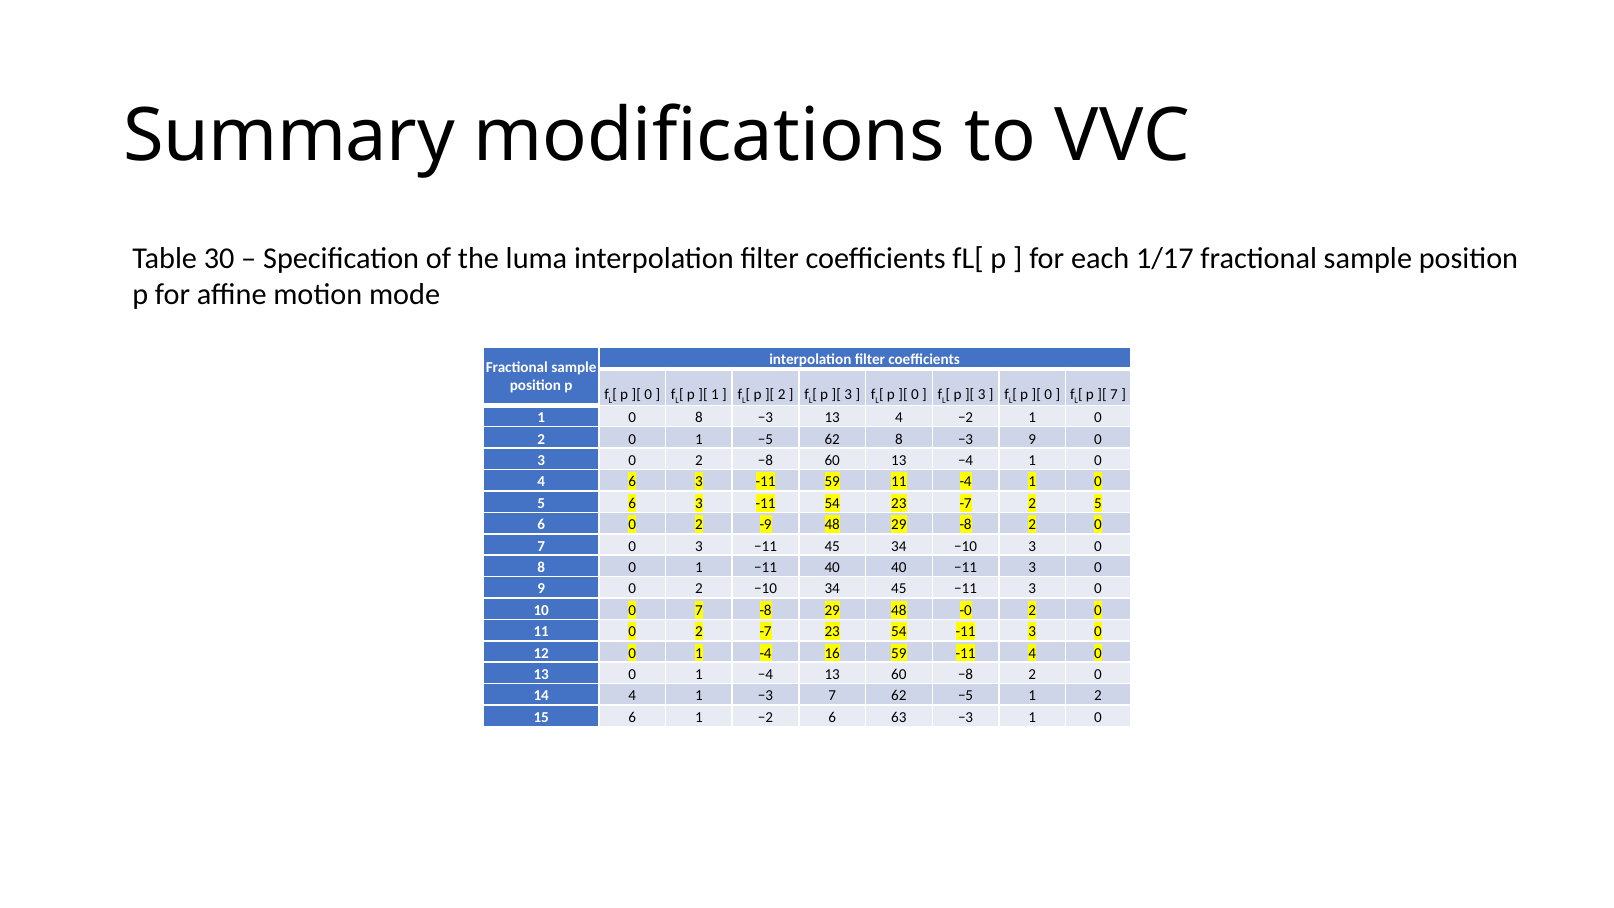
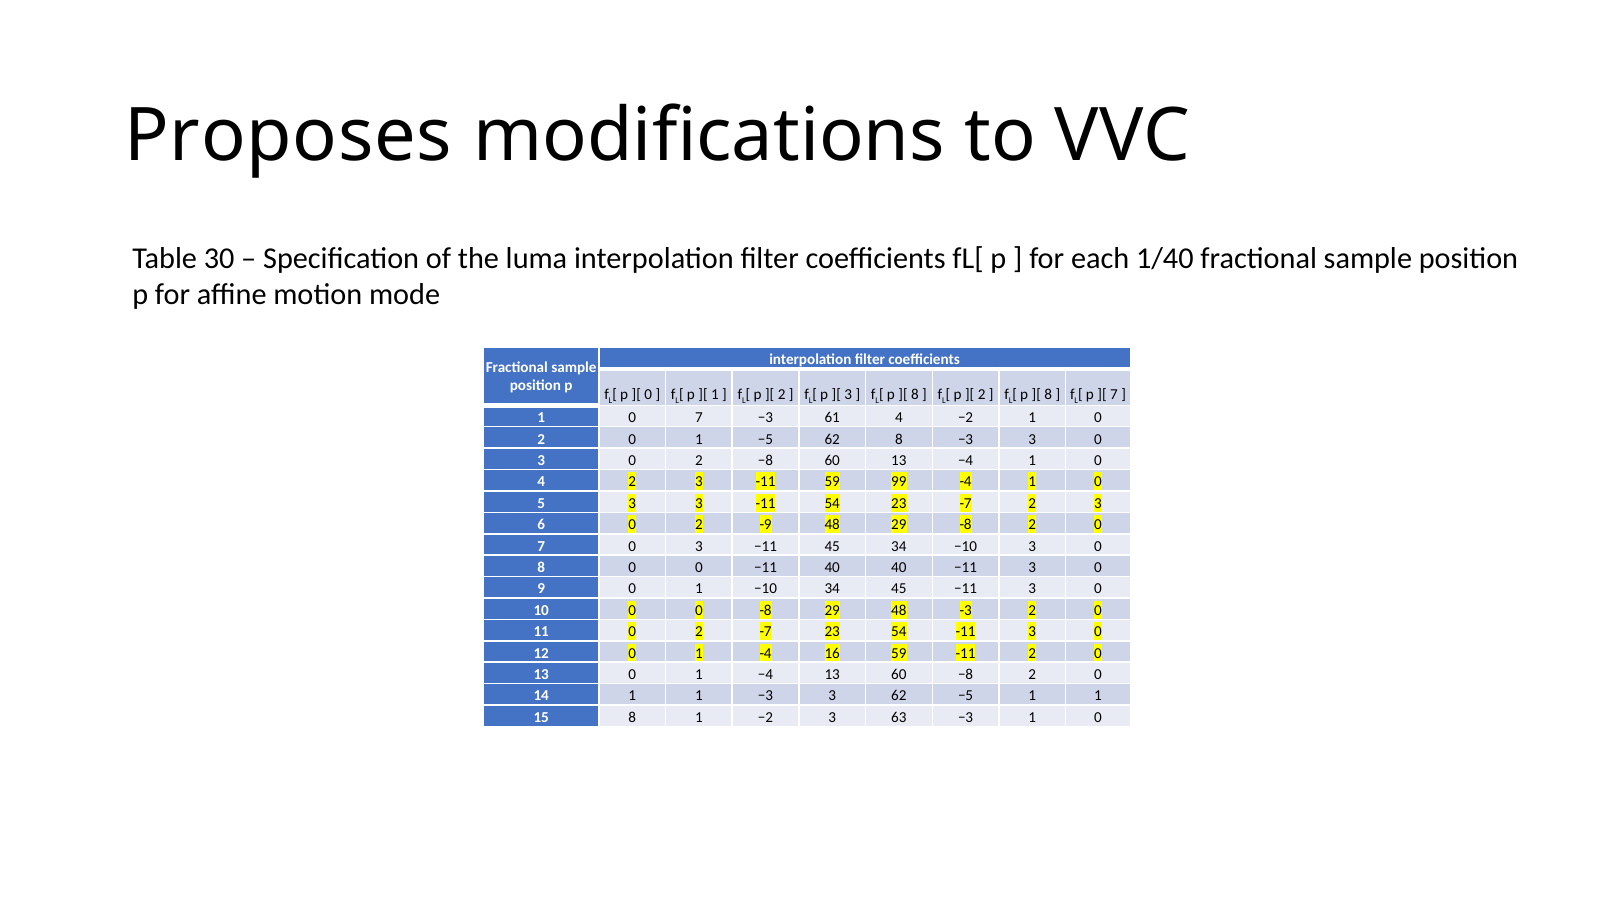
Summary: Summary -> Proposes
1/17: 1/17 -> 1/40
0 at (915, 394): 0 -> 8
3 at (982, 394): 3 -> 2
0 at (1048, 394): 0 -> 8
1 0 8: 8 -> 7
−3 13: 13 -> 61
8 −3 9: 9 -> 3
4 6: 6 -> 2
59 11: 11 -> 99
6 at (632, 503): 6 -> 3
-7 2 5: 5 -> 3
8 0 1: 1 -> 0
9 0 2: 2 -> 1
10 0 7: 7 -> 0
-0: -0 -> -3
-11 4: 4 -> 2
14 4: 4 -> 1
1 −3 7: 7 -> 3
−5 1 2: 2 -> 1
15 6: 6 -> 8
−2 6: 6 -> 3
